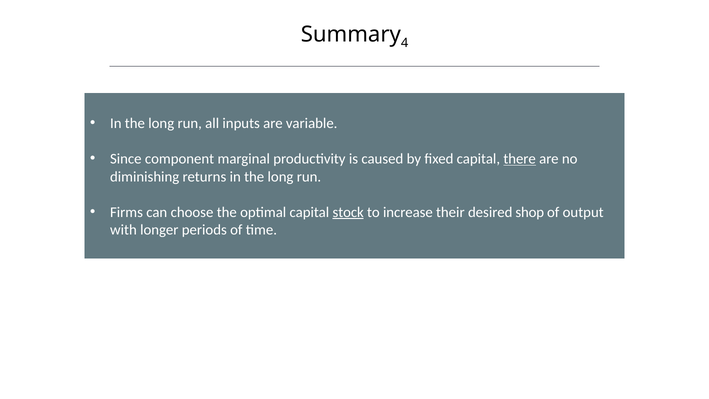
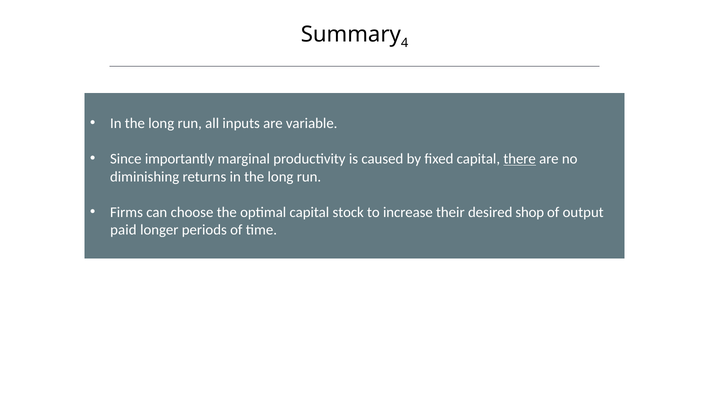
component: component -> importantly
stock underline: present -> none
with: with -> paid
